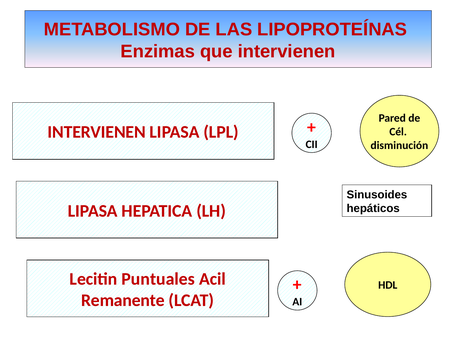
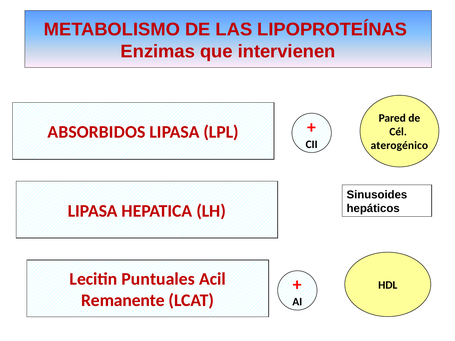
INTERVIENEN at (97, 132): INTERVIENEN -> ABSORBIDOS
disminución: disminución -> aterogénico
